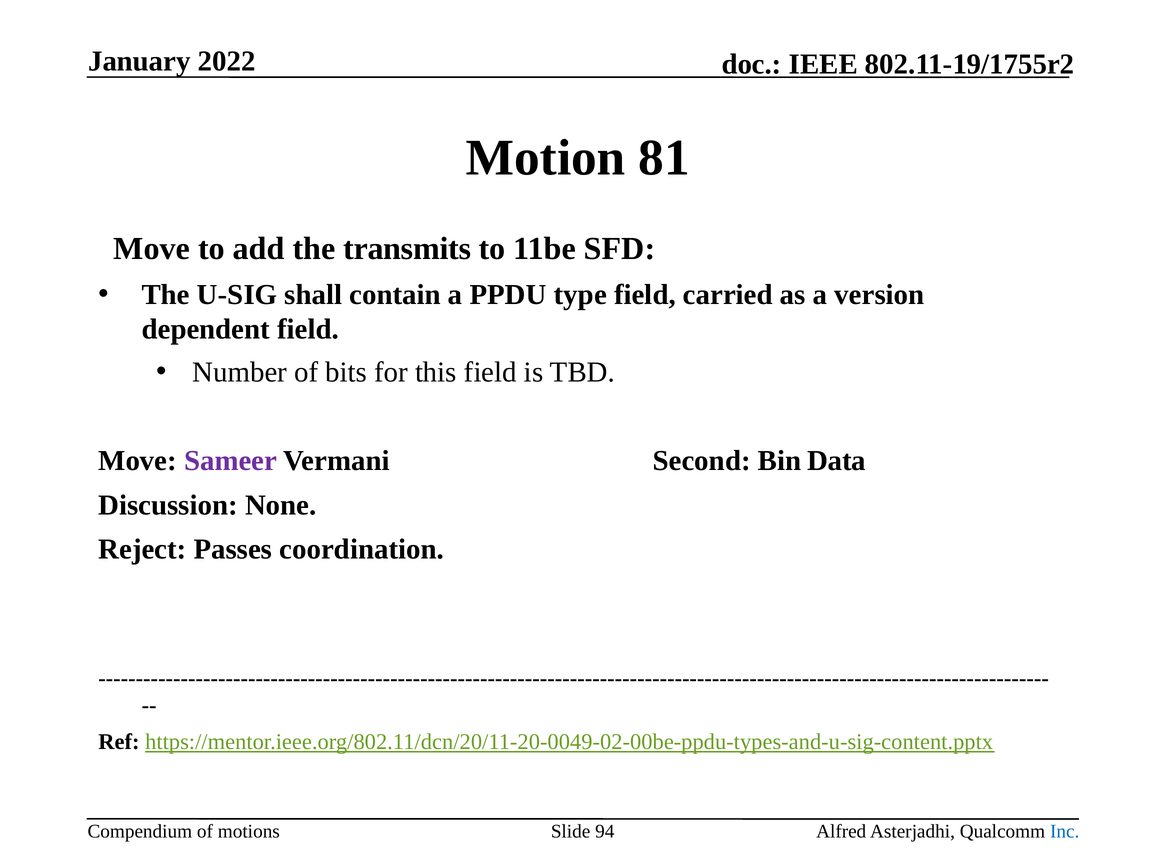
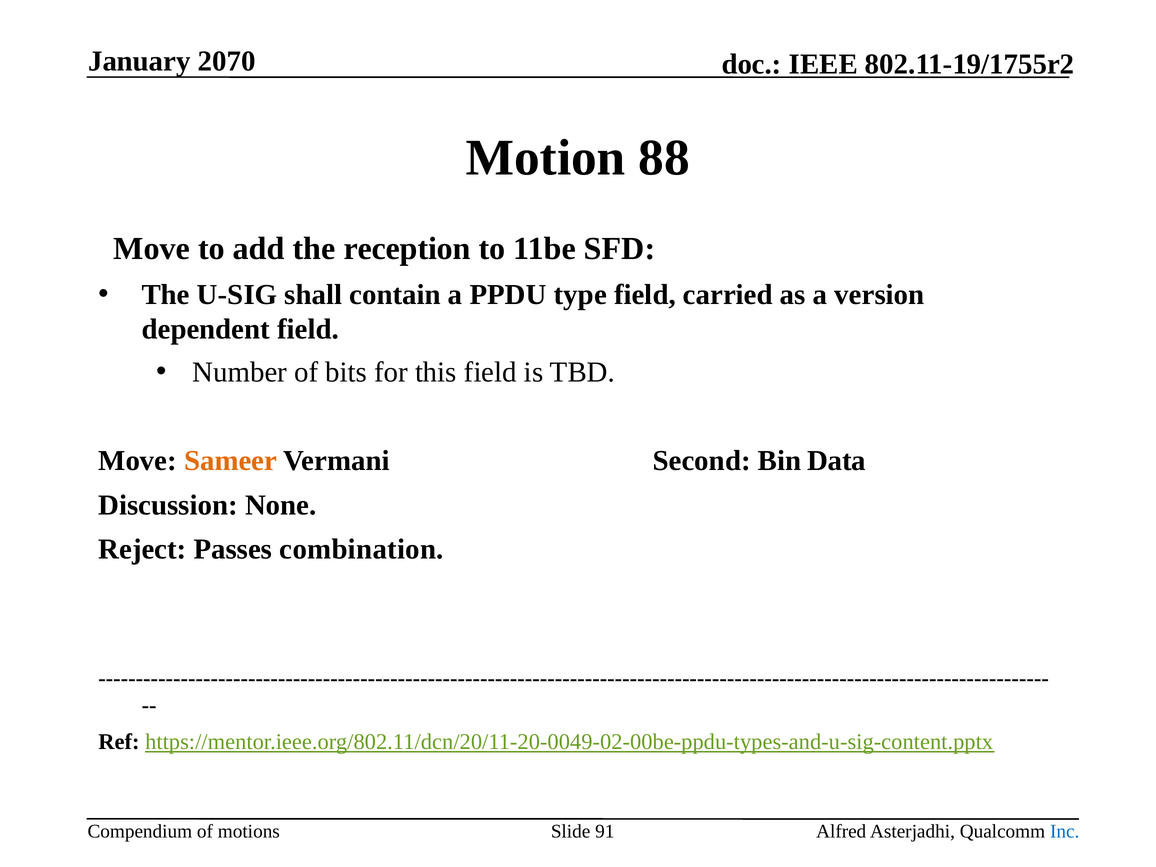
2022: 2022 -> 2070
81: 81 -> 88
transmits: transmits -> reception
Sameer colour: purple -> orange
coordination: coordination -> combination
94: 94 -> 91
